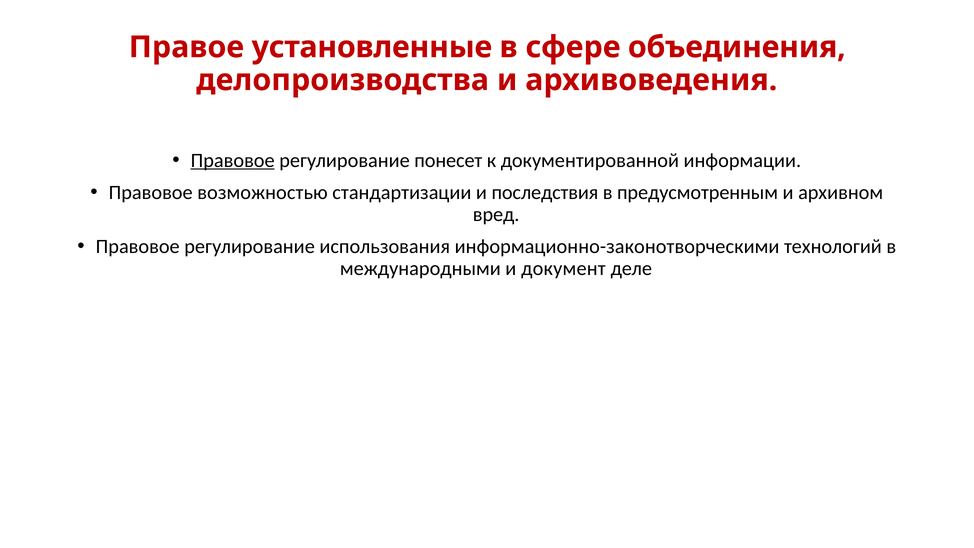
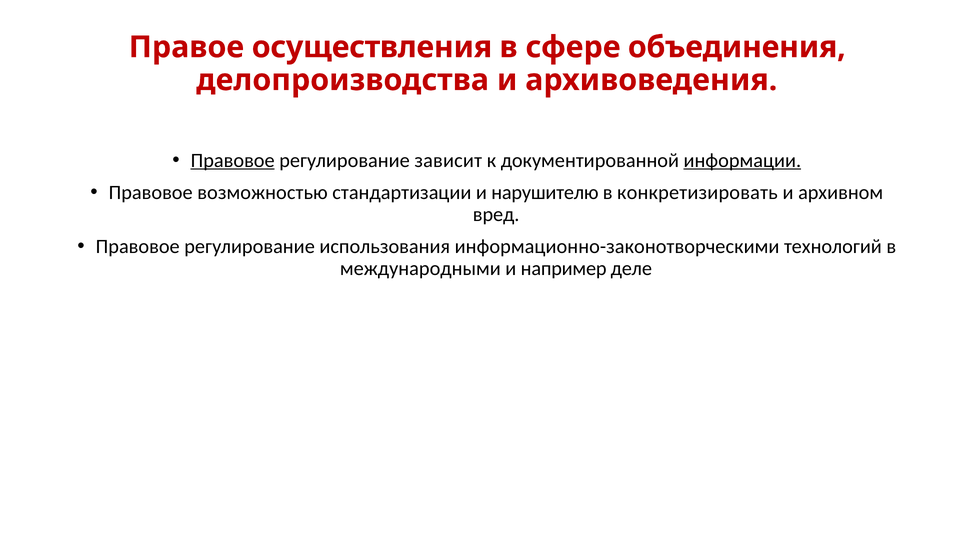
установленные: установленные -> осуществления
понесет: понесет -> зависит
информации underline: none -> present
последствия: последствия -> нарушителю
предусмотренным: предусмотренным -> конкретизировать
документ: документ -> например
